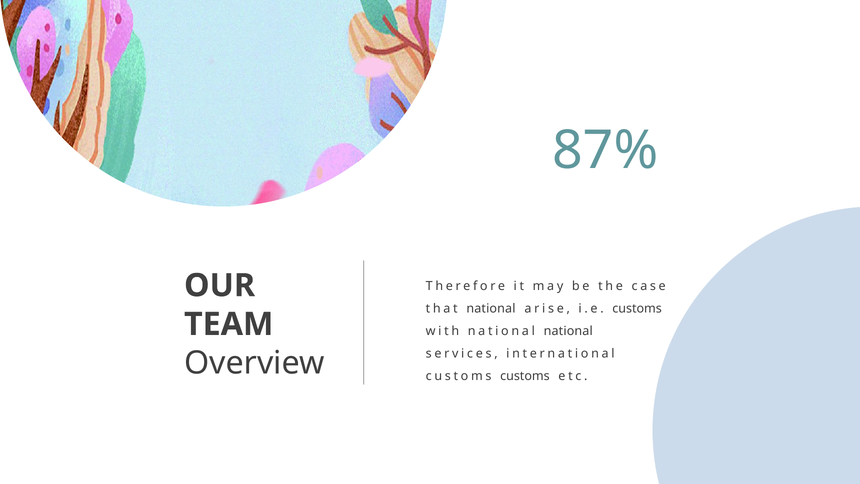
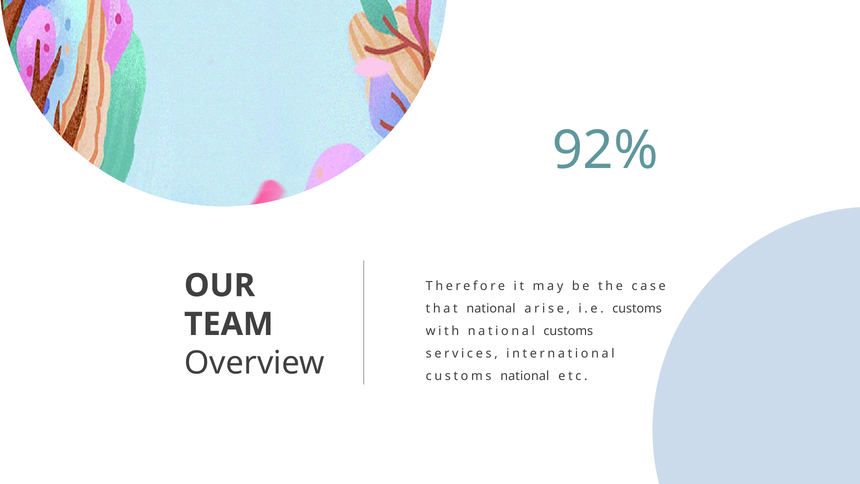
87%: 87% -> 92%
national national: national -> customs
customs customs: customs -> national
